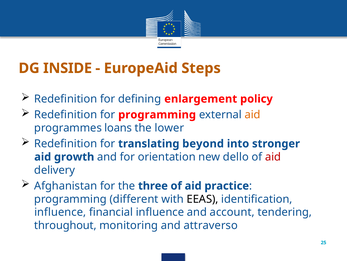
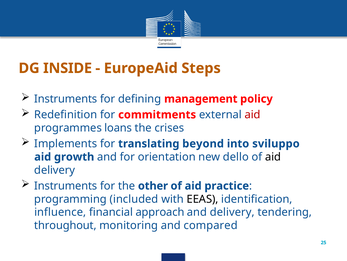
Redefinition at (66, 99): Redefinition -> Instruments
enlargement: enlargement -> management
for programming: programming -> commitments
aid at (253, 114) colour: orange -> red
lower: lower -> crises
Redefinition at (66, 143): Redefinition -> Implements
stronger: stronger -> sviluppo
aid at (273, 156) colour: red -> black
Afghanistan at (66, 185): Afghanistan -> Instruments
three: three -> other
different: different -> included
financial influence: influence -> approach
and account: account -> delivery
attraverso: attraverso -> compared
